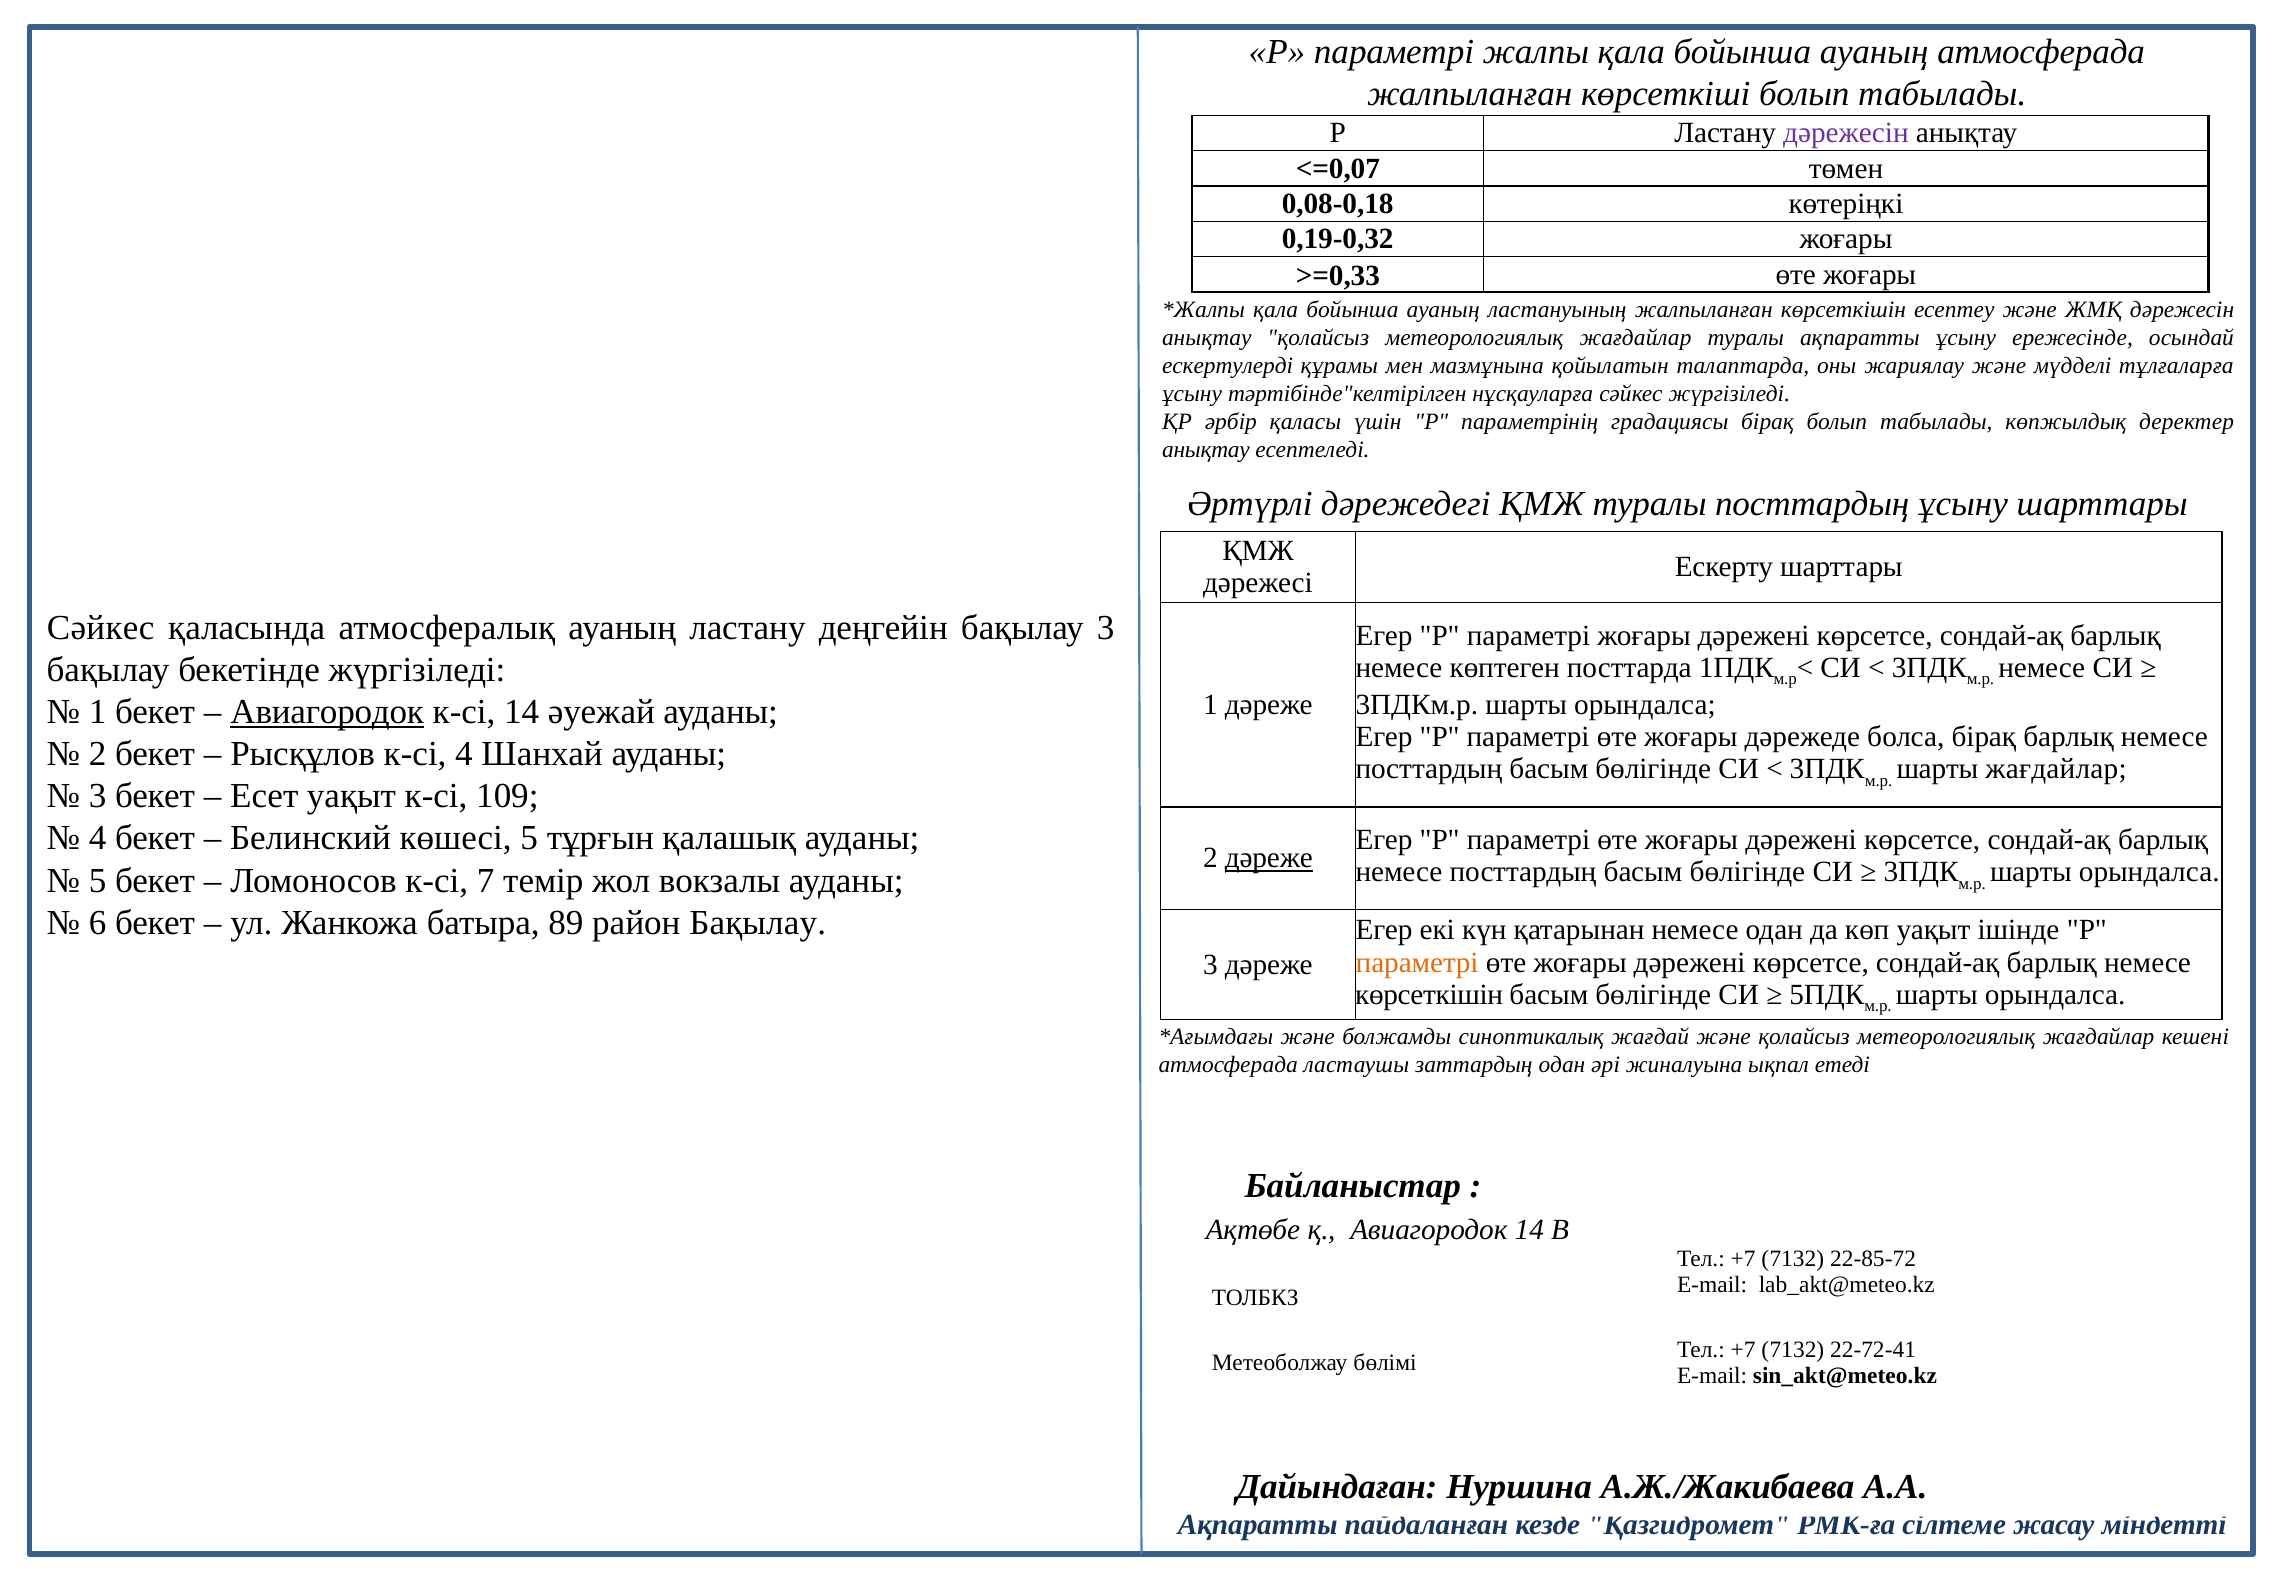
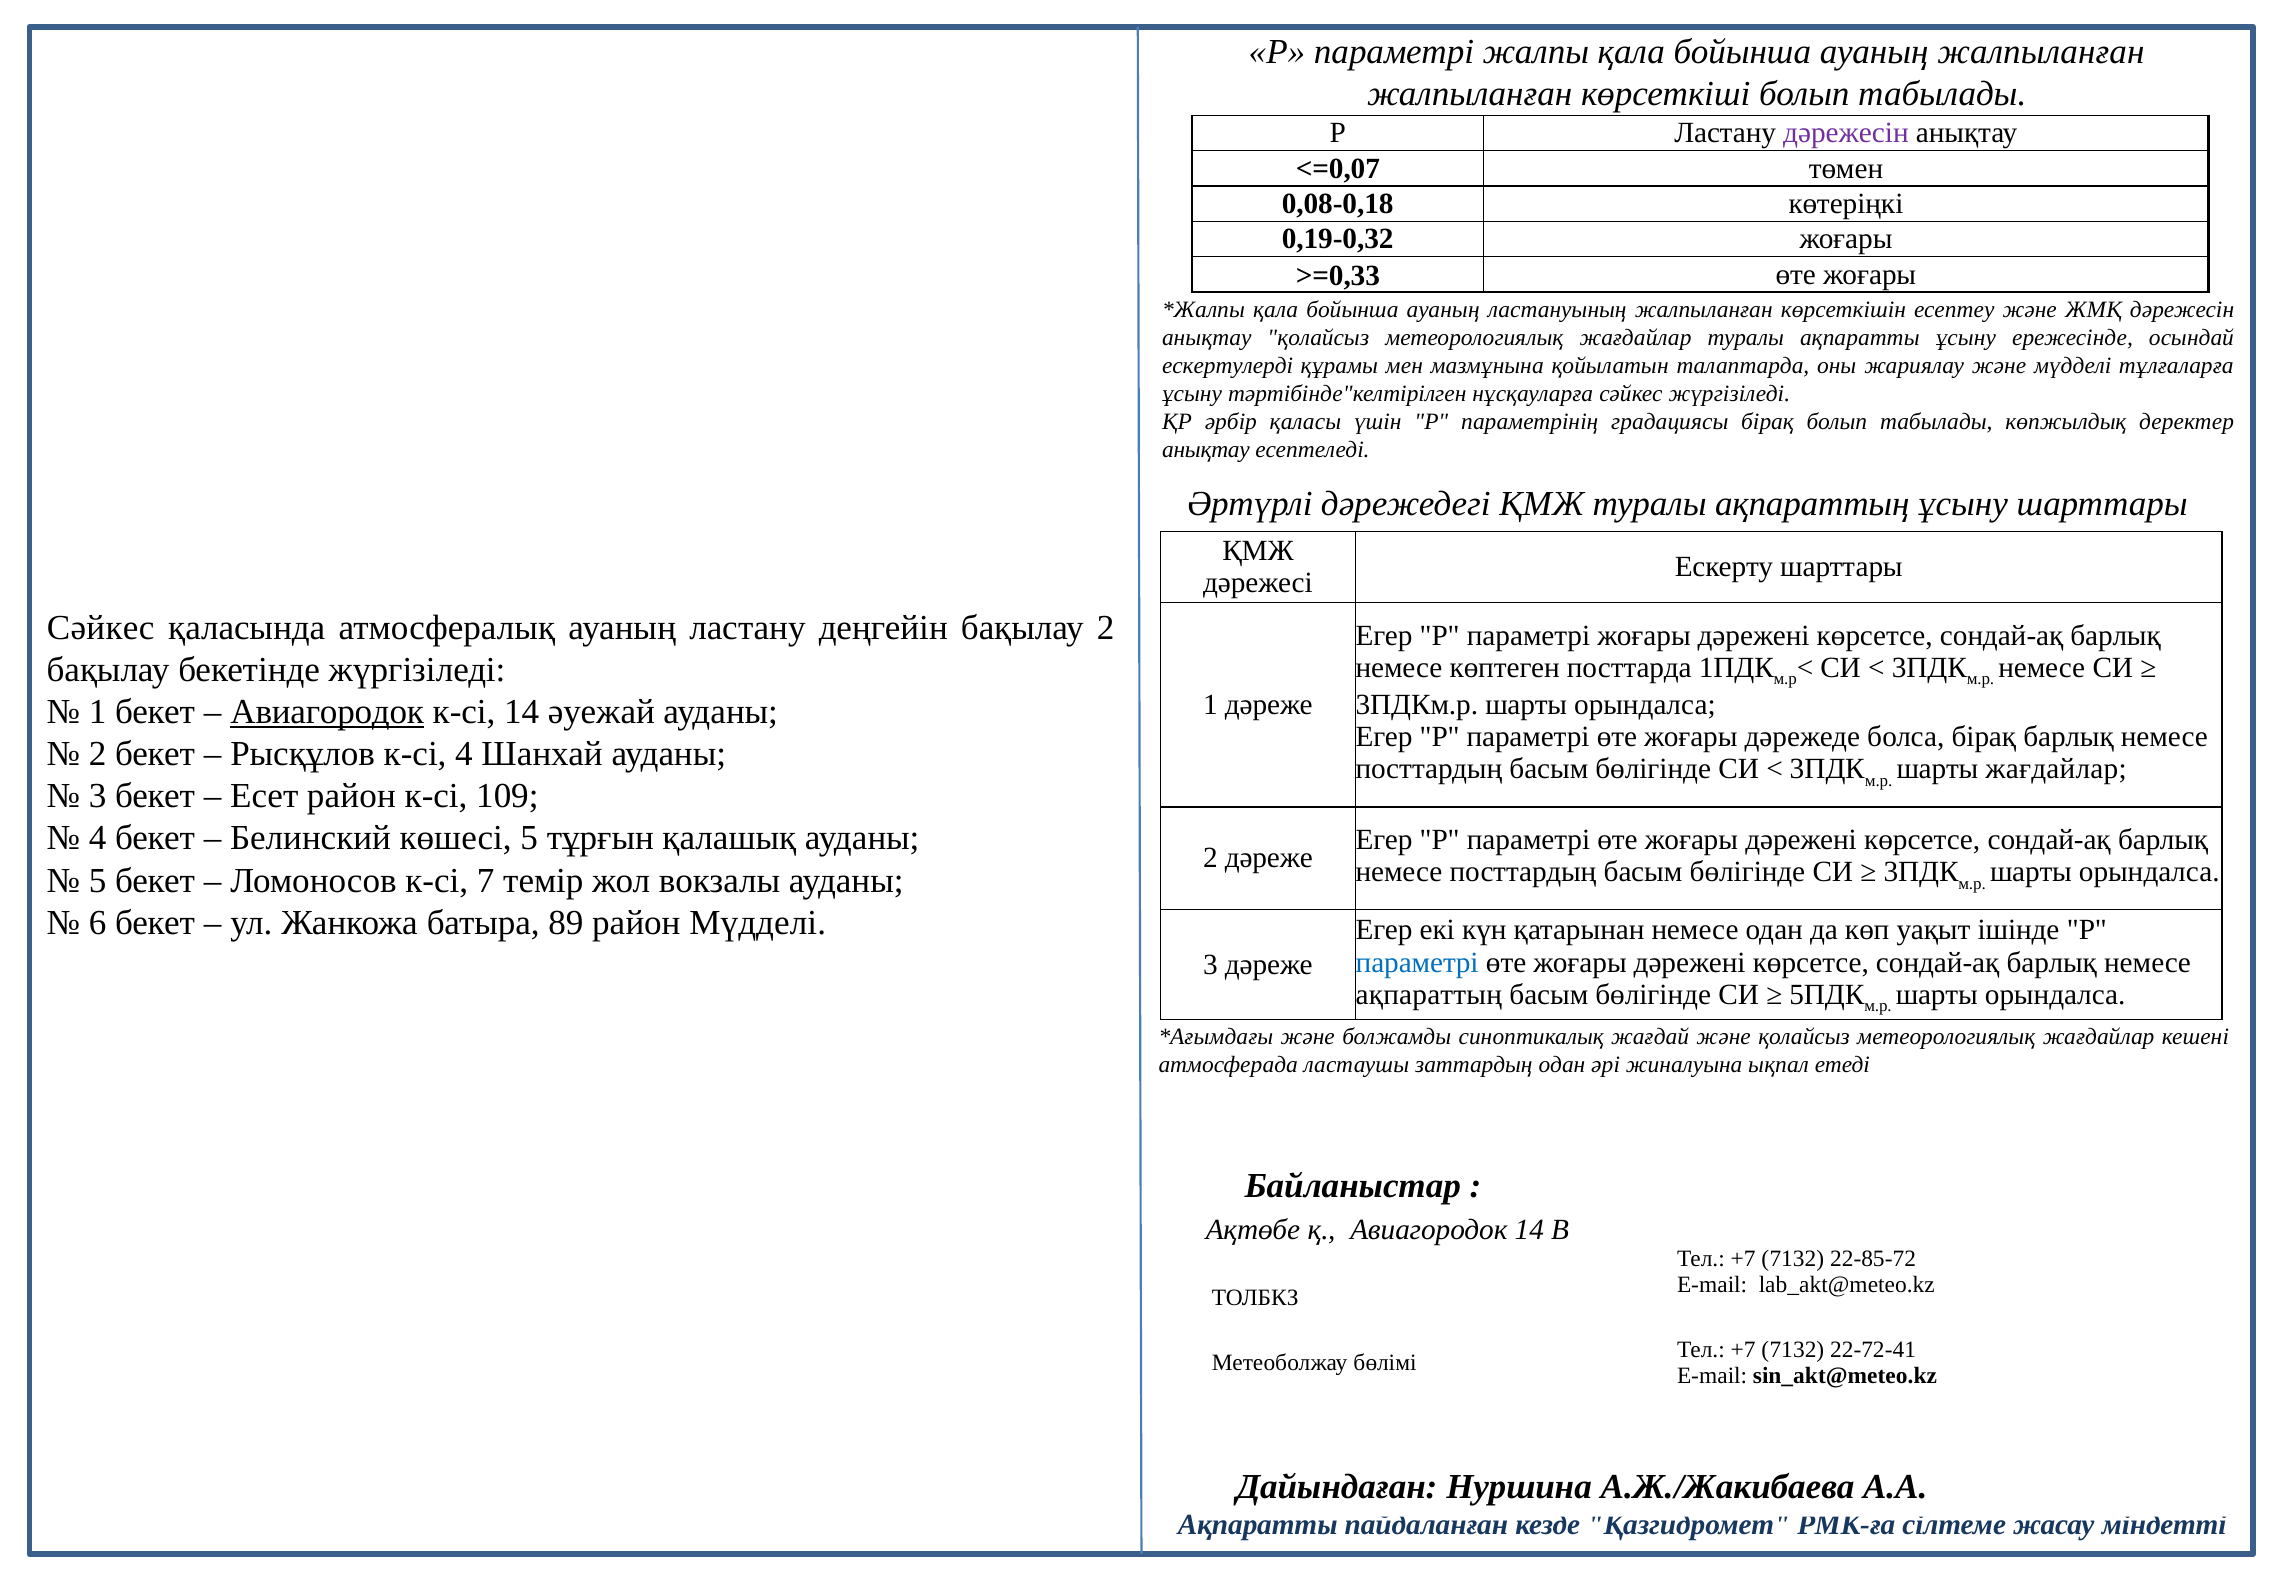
ауаның атмосферада: атмосферада -> жалпыланған
туралы посттардың: посттардың -> ақпараттың
бақылау 3: 3 -> 2
Есет уақыт: уақыт -> район
дәреже at (1269, 858) underline: present -> none
район Бақылау: Бақылау -> Мүдделі
параметрі at (1417, 962) colour: orange -> blue
көрсеткішін at (1429, 994): көрсеткішін -> ақпараттың
